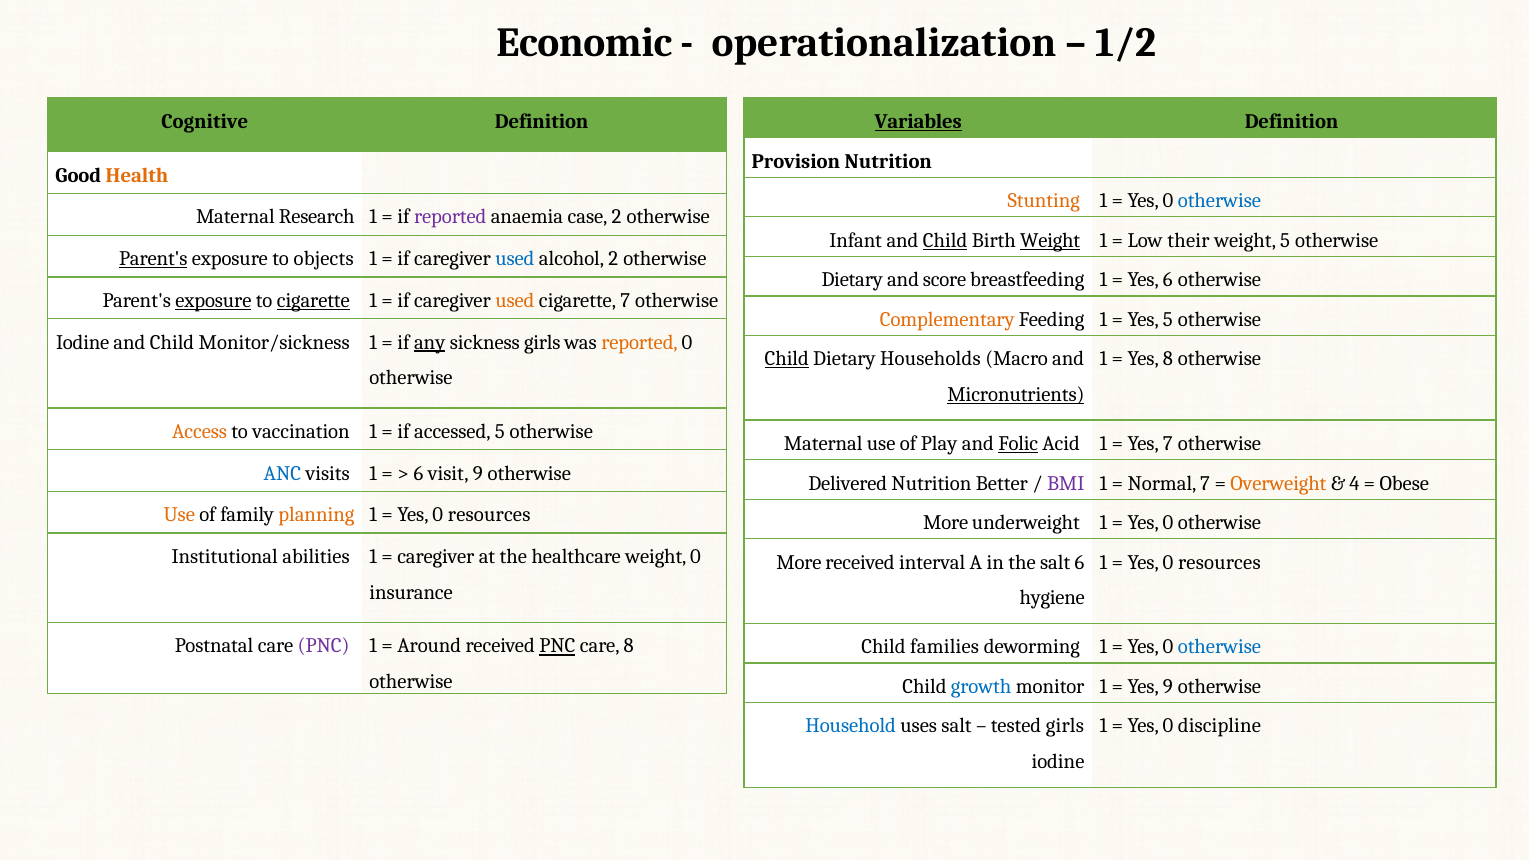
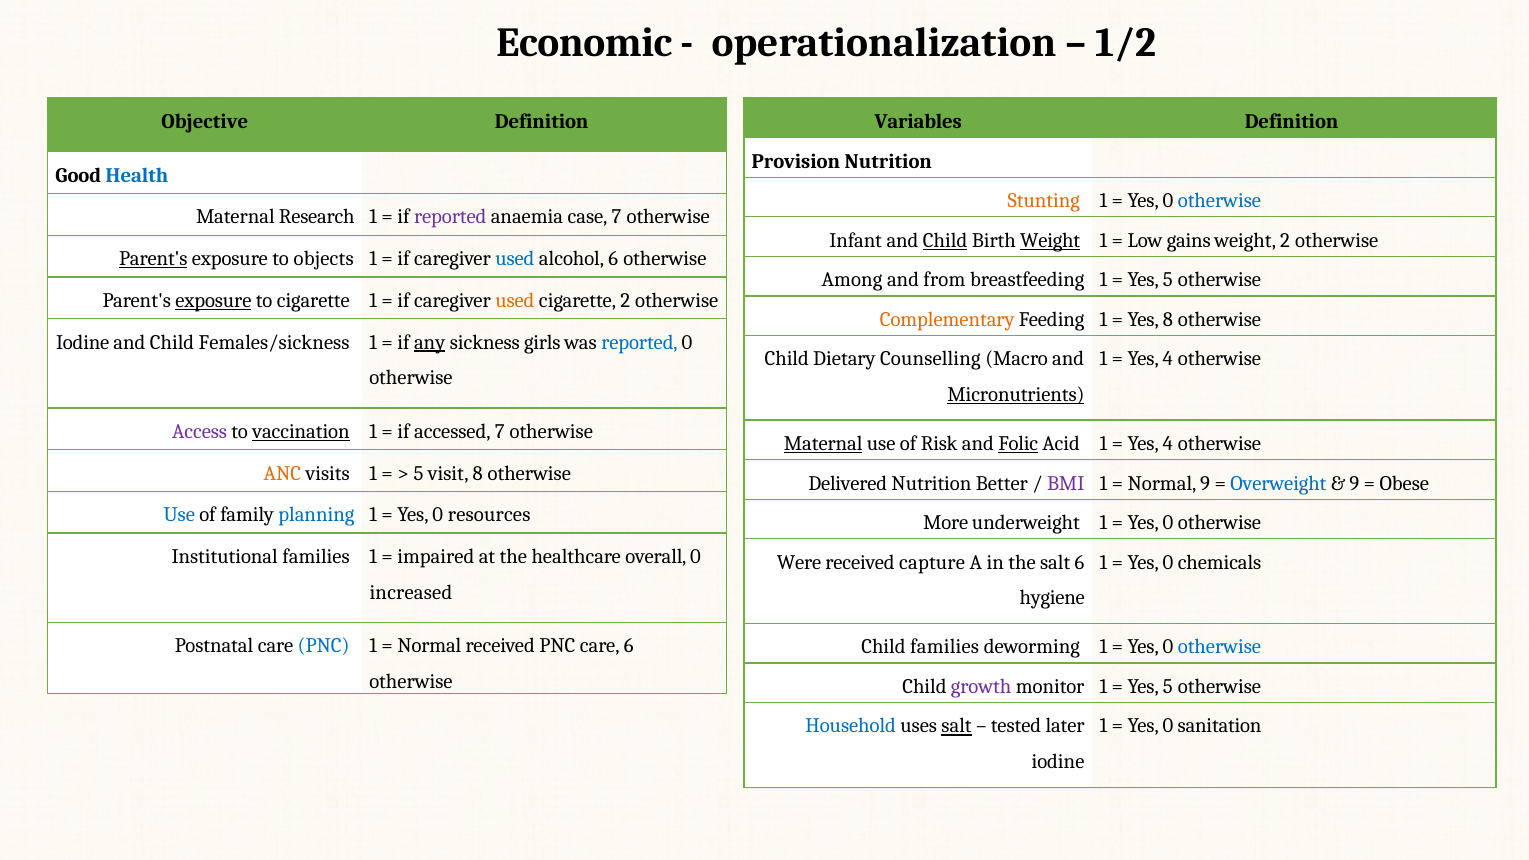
Cognitive: Cognitive -> Objective
Variables underline: present -> none
Health colour: orange -> blue
case 2: 2 -> 7
their: their -> gains
weight 5: 5 -> 2
alcohol 2: 2 -> 6
Dietary at (852, 280): Dietary -> Among
score: score -> from
6 at (1168, 280): 6 -> 5
cigarette at (313, 300) underline: present -> none
cigarette 7: 7 -> 2
Yes 5: 5 -> 8
Monitor/sickness: Monitor/sickness -> Females/sickness
reported at (640, 342) colour: orange -> blue
Child at (787, 359) underline: present -> none
Households: Households -> Counselling
8 at (1168, 359): 8 -> 4
Access colour: orange -> purple
vaccination underline: none -> present
accessed 5: 5 -> 7
Maternal at (823, 444) underline: none -> present
Play: Play -> Risk
7 at (1168, 444): 7 -> 4
ANC colour: blue -> orange
6 at (418, 473): 6 -> 5
visit 9: 9 -> 8
Normal 7: 7 -> 9
Overweight colour: orange -> blue
4 at (1354, 483): 4 -> 9
Use at (179, 515) colour: orange -> blue
planning colour: orange -> blue
Institutional abilities: abilities -> families
caregiver at (436, 557): caregiver -> impaired
healthcare weight: weight -> overall
More at (799, 562): More -> Were
interval: interval -> capture
resources at (1219, 562): resources -> chemicals
insurance: insurance -> increased
PNC at (324, 646) colour: purple -> blue
Around at (429, 646): Around -> Normal
PNC at (557, 646) underline: present -> none
care 8: 8 -> 6
growth colour: blue -> purple
9 at (1168, 687): 9 -> 5
salt at (957, 726) underline: none -> present
tested girls: girls -> later
discipline: discipline -> sanitation
